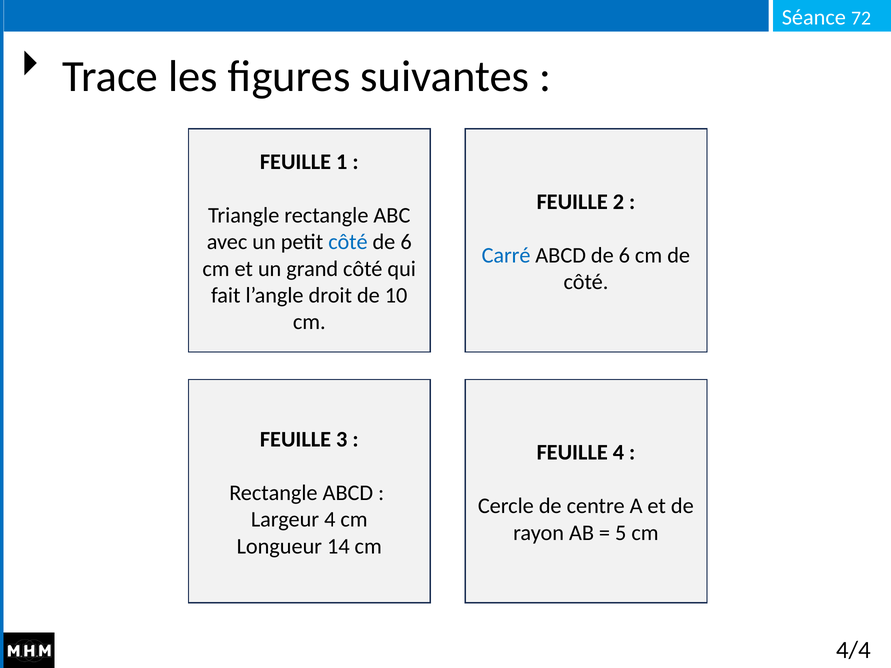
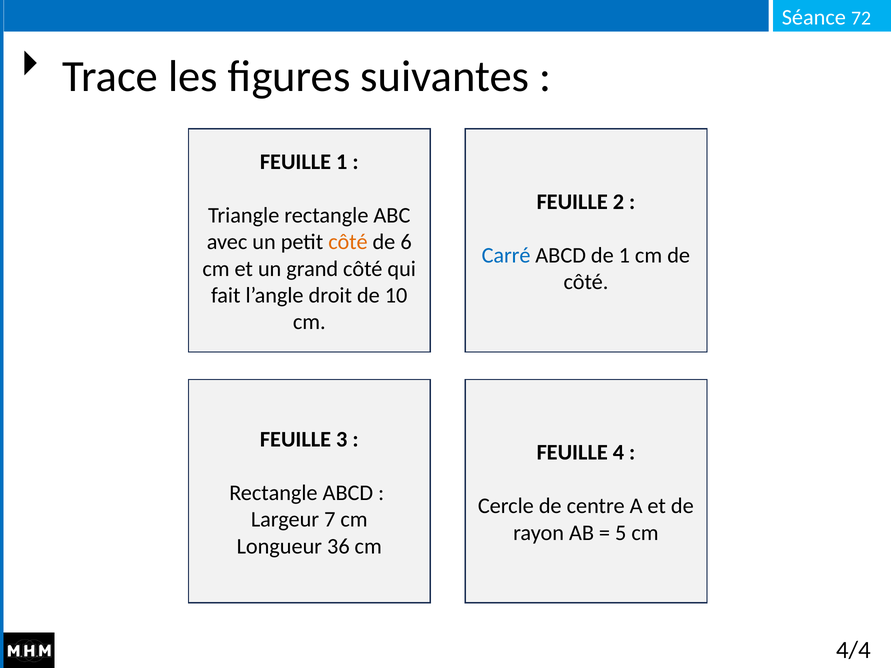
côté at (348, 242) colour: blue -> orange
ABCD de 6: 6 -> 1
Largeur 4: 4 -> 7
14: 14 -> 36
